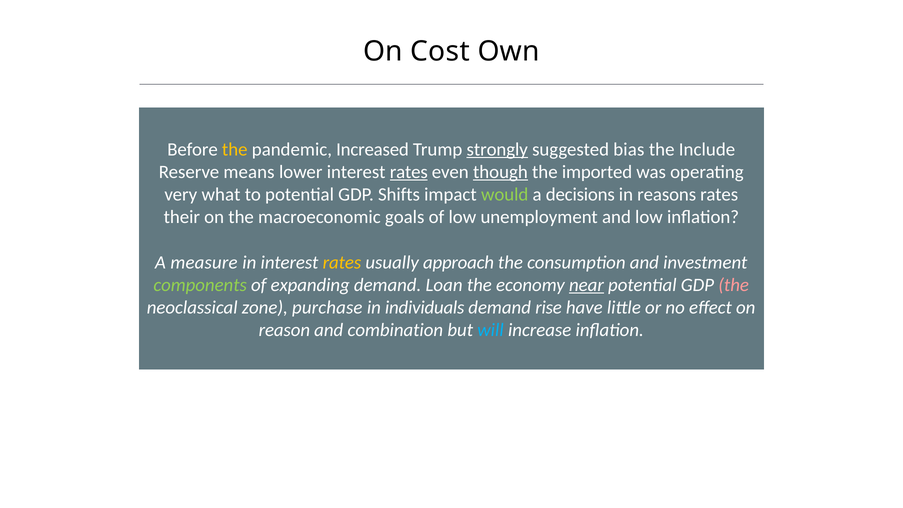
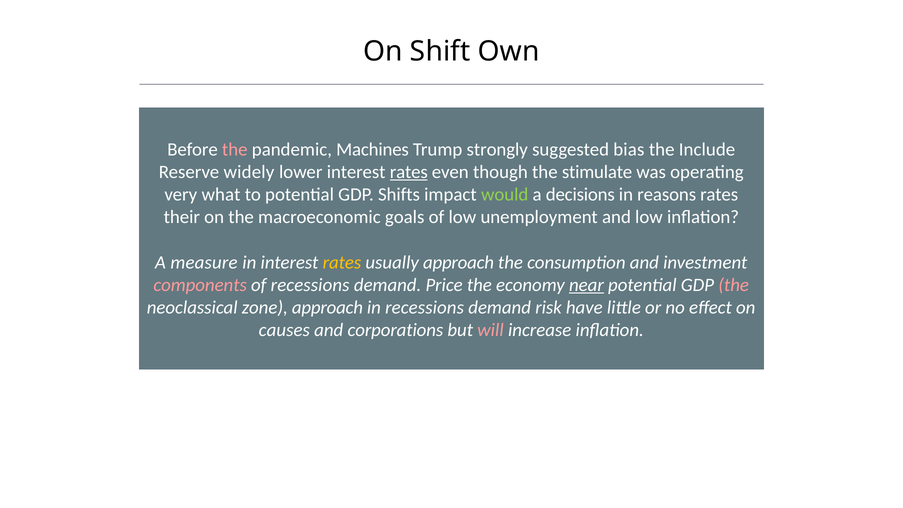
Cost: Cost -> Shift
the at (235, 149) colour: yellow -> pink
Increased: Increased -> Machines
strongly underline: present -> none
means: means -> widely
though underline: present -> none
imported: imported -> stimulate
components colour: light green -> pink
of expanding: expanding -> recessions
Loan: Loan -> Price
zone purchase: purchase -> approach
in individuals: individuals -> recessions
rise: rise -> risk
reason: reason -> causes
combination: combination -> corporations
will colour: light blue -> pink
